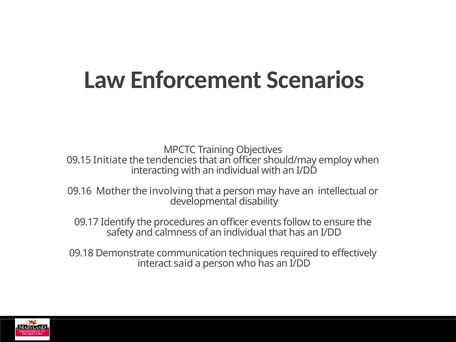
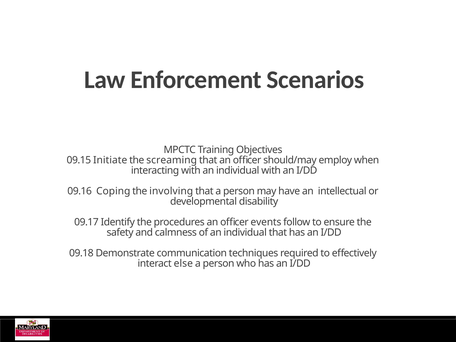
tendencies: tendencies -> screaming
Mother: Mother -> Coping
said: said -> else
